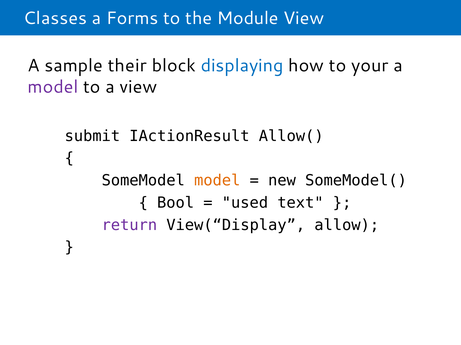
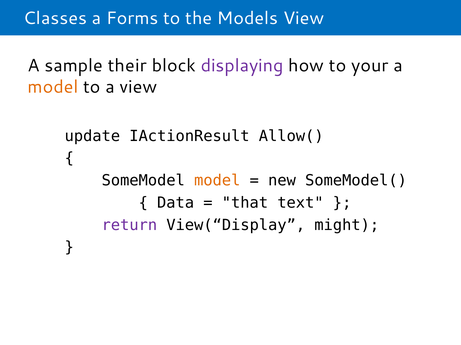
Module: Module -> Models
displaying colour: blue -> purple
model at (53, 87) colour: purple -> orange
submit: submit -> update
Bool: Bool -> Data
used: used -> that
allow: allow -> might
